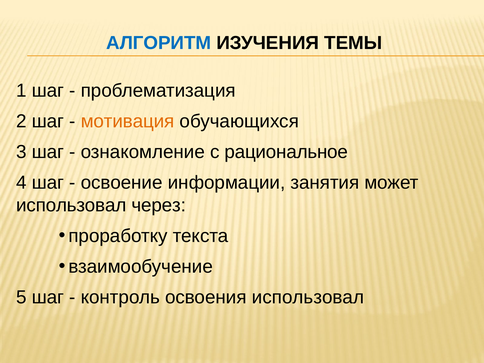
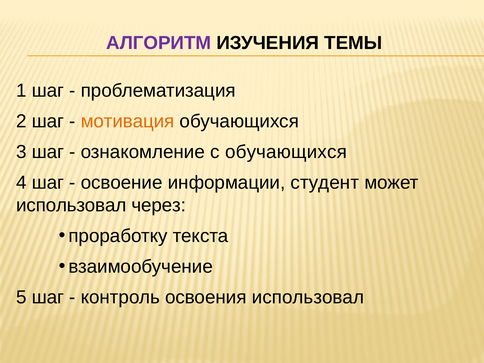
АЛГОРИТМ colour: blue -> purple
с рациональное: рациональное -> обучающихся
занятия: занятия -> студент
